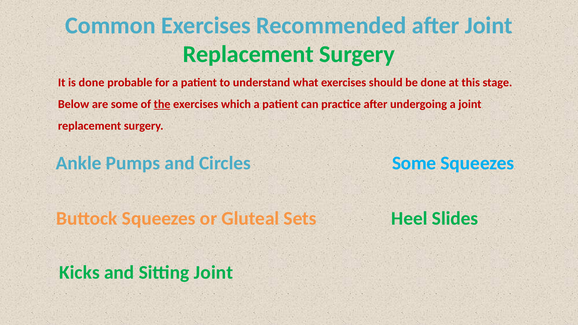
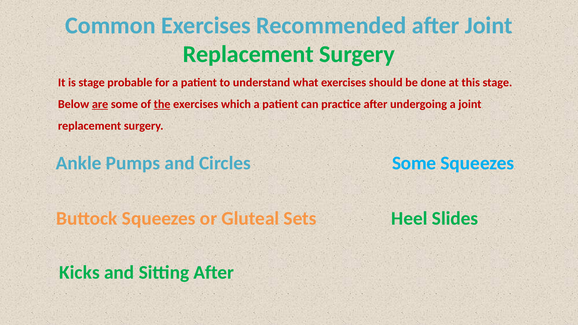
is done: done -> stage
are underline: none -> present
Sitting Joint: Joint -> After
